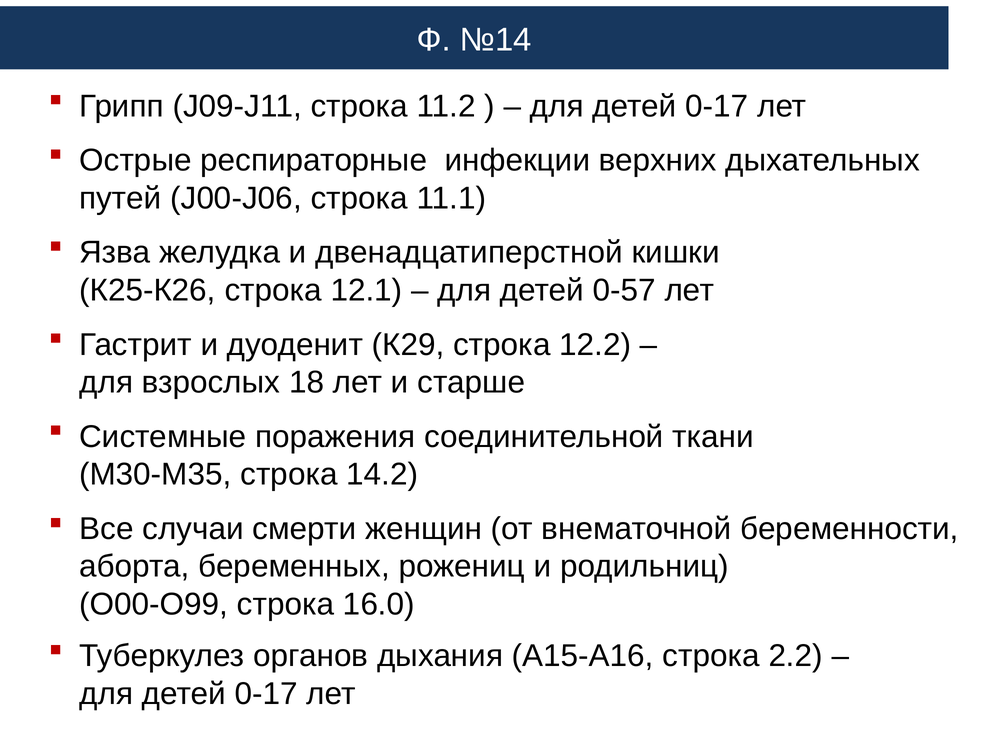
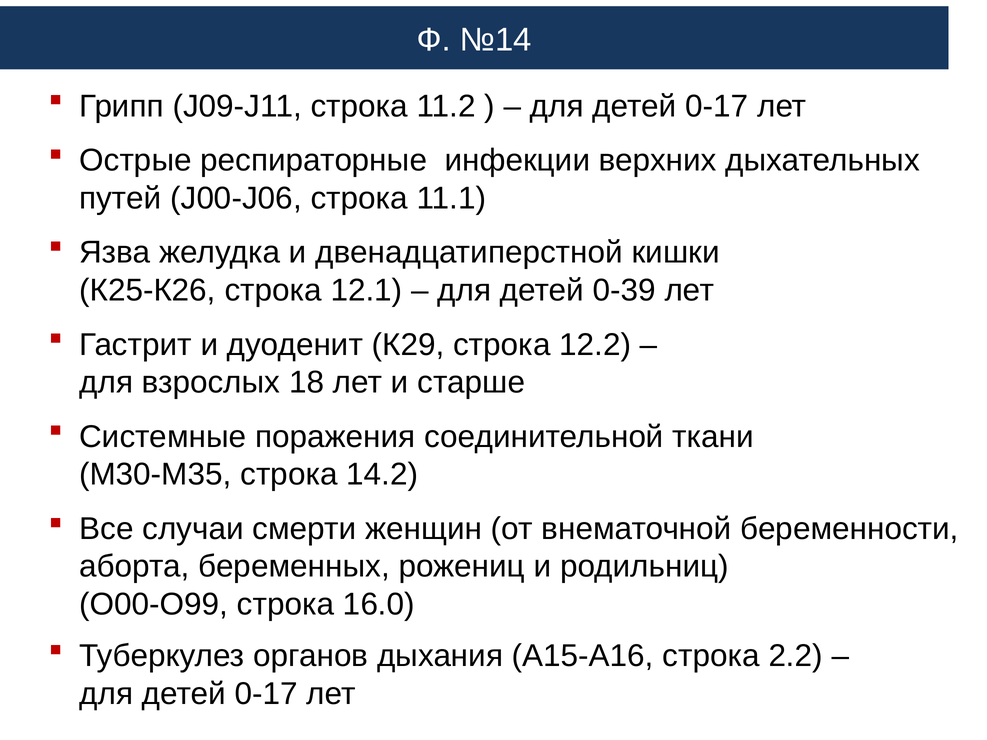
0-57: 0-57 -> 0-39
